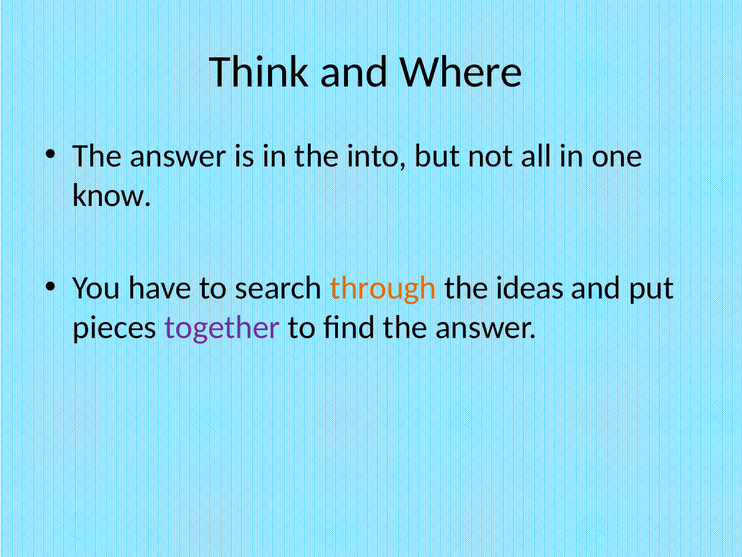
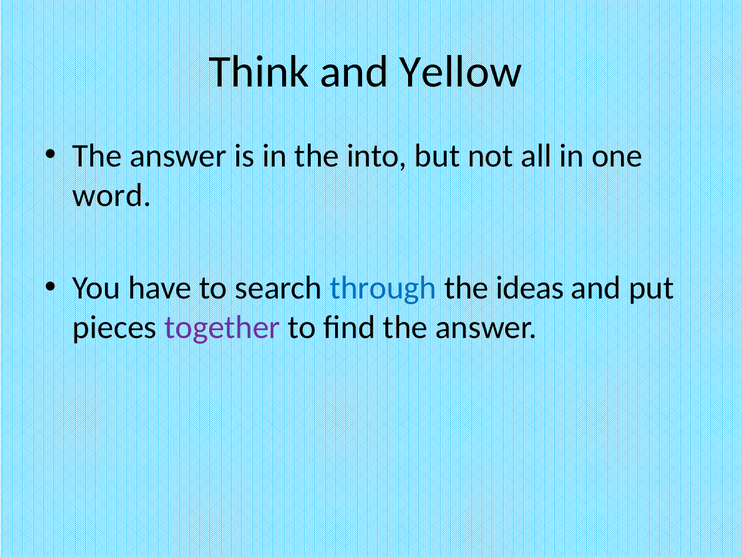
Where: Where -> Yellow
know: know -> word
through colour: orange -> blue
